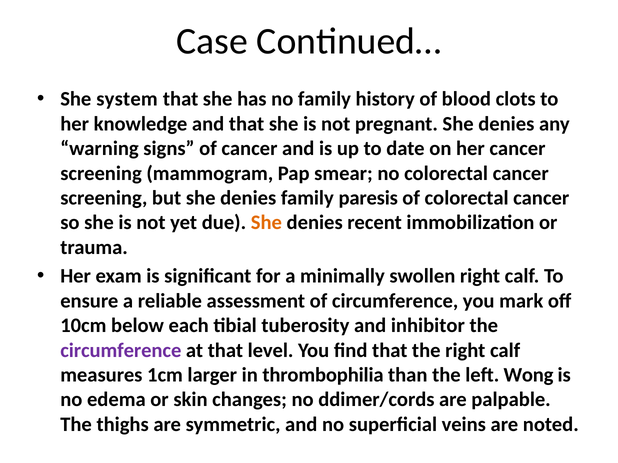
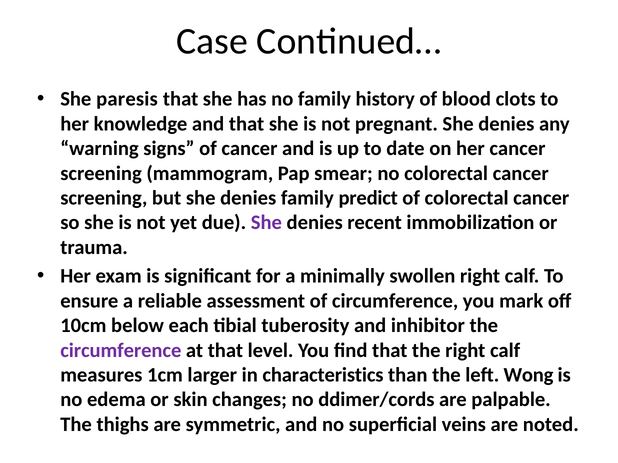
system: system -> paresis
paresis: paresis -> predict
She at (266, 223) colour: orange -> purple
thrombophilia: thrombophilia -> characteristics
